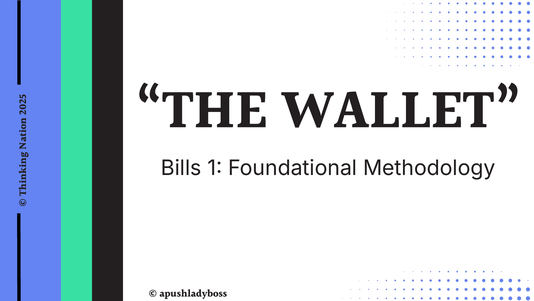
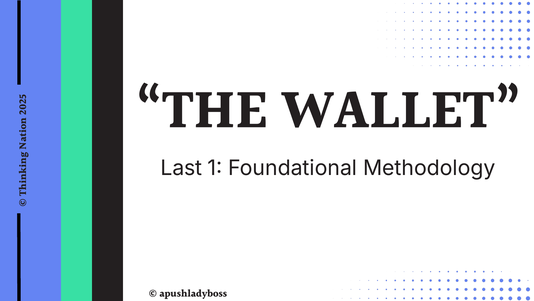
Bills: Bills -> Last
